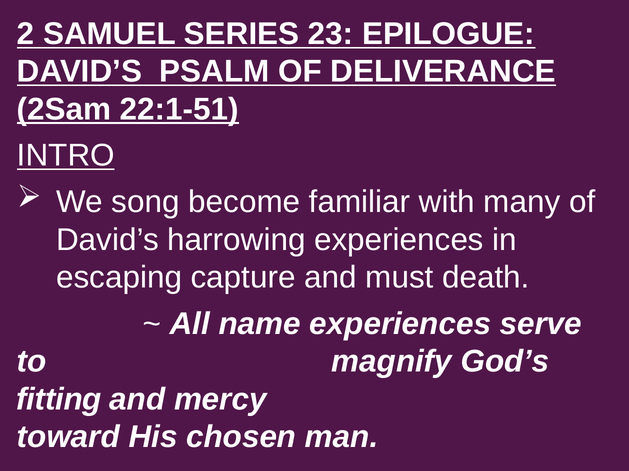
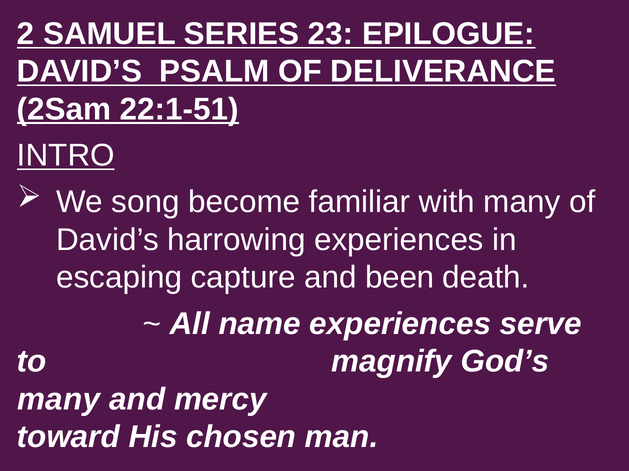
must: must -> been
fitting at (59, 400): fitting -> many
